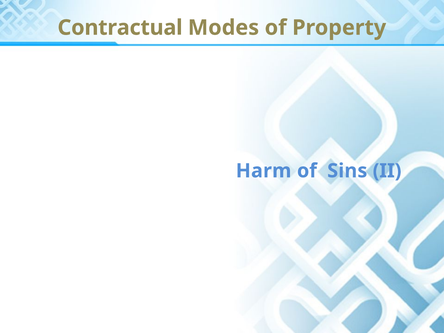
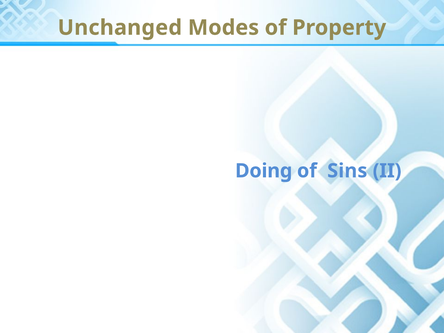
Contractual: Contractual -> Unchanged
Harm: Harm -> Doing
